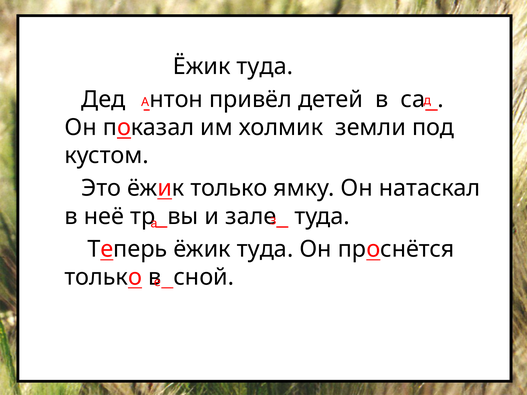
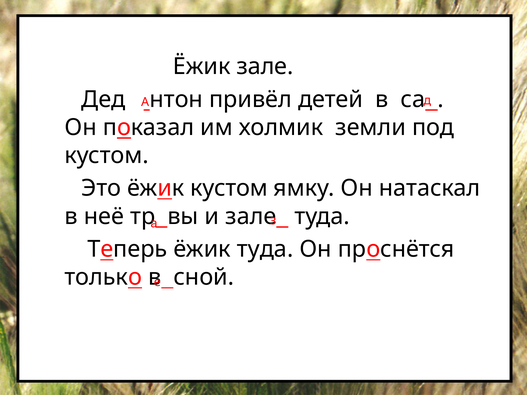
туда at (265, 67): туда -> зале
ёжик только: только -> кустом
